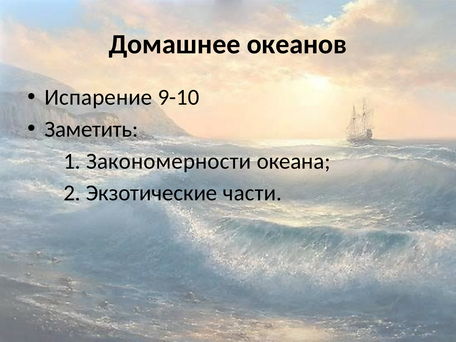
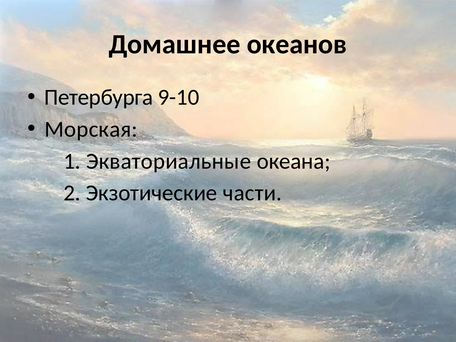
Испарение: Испарение -> Петербурга
Заметить: Заметить -> Морская
Закономерности: Закономерности -> Экваториальные
